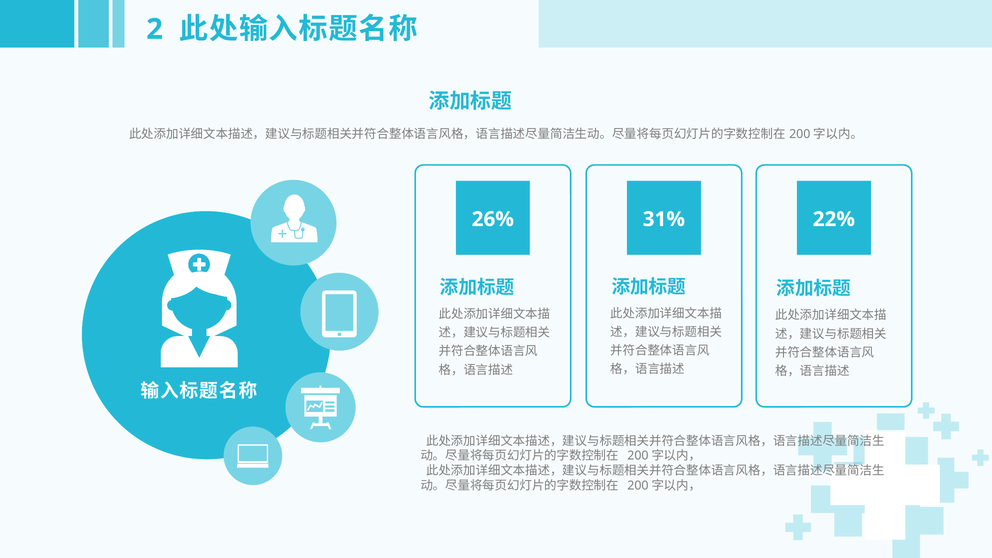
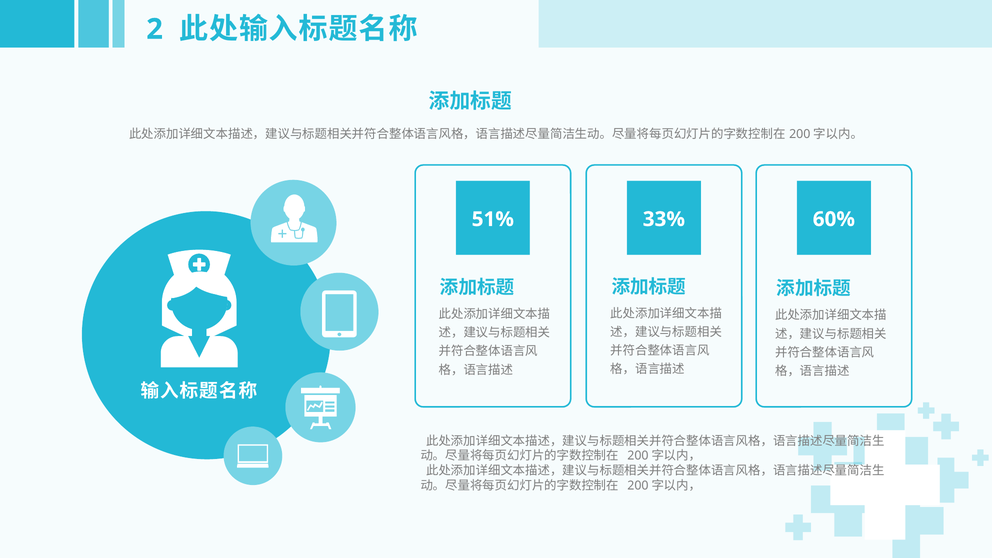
26%: 26% -> 51%
31%: 31% -> 33%
22%: 22% -> 60%
